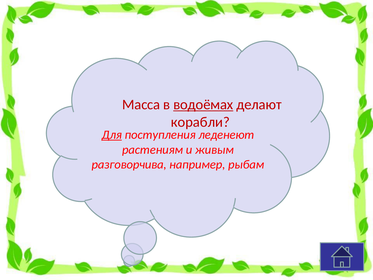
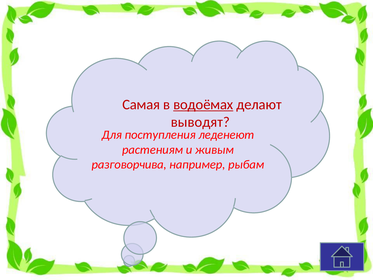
Масса: Масса -> Самая
корабли: корабли -> выводят
Для underline: present -> none
